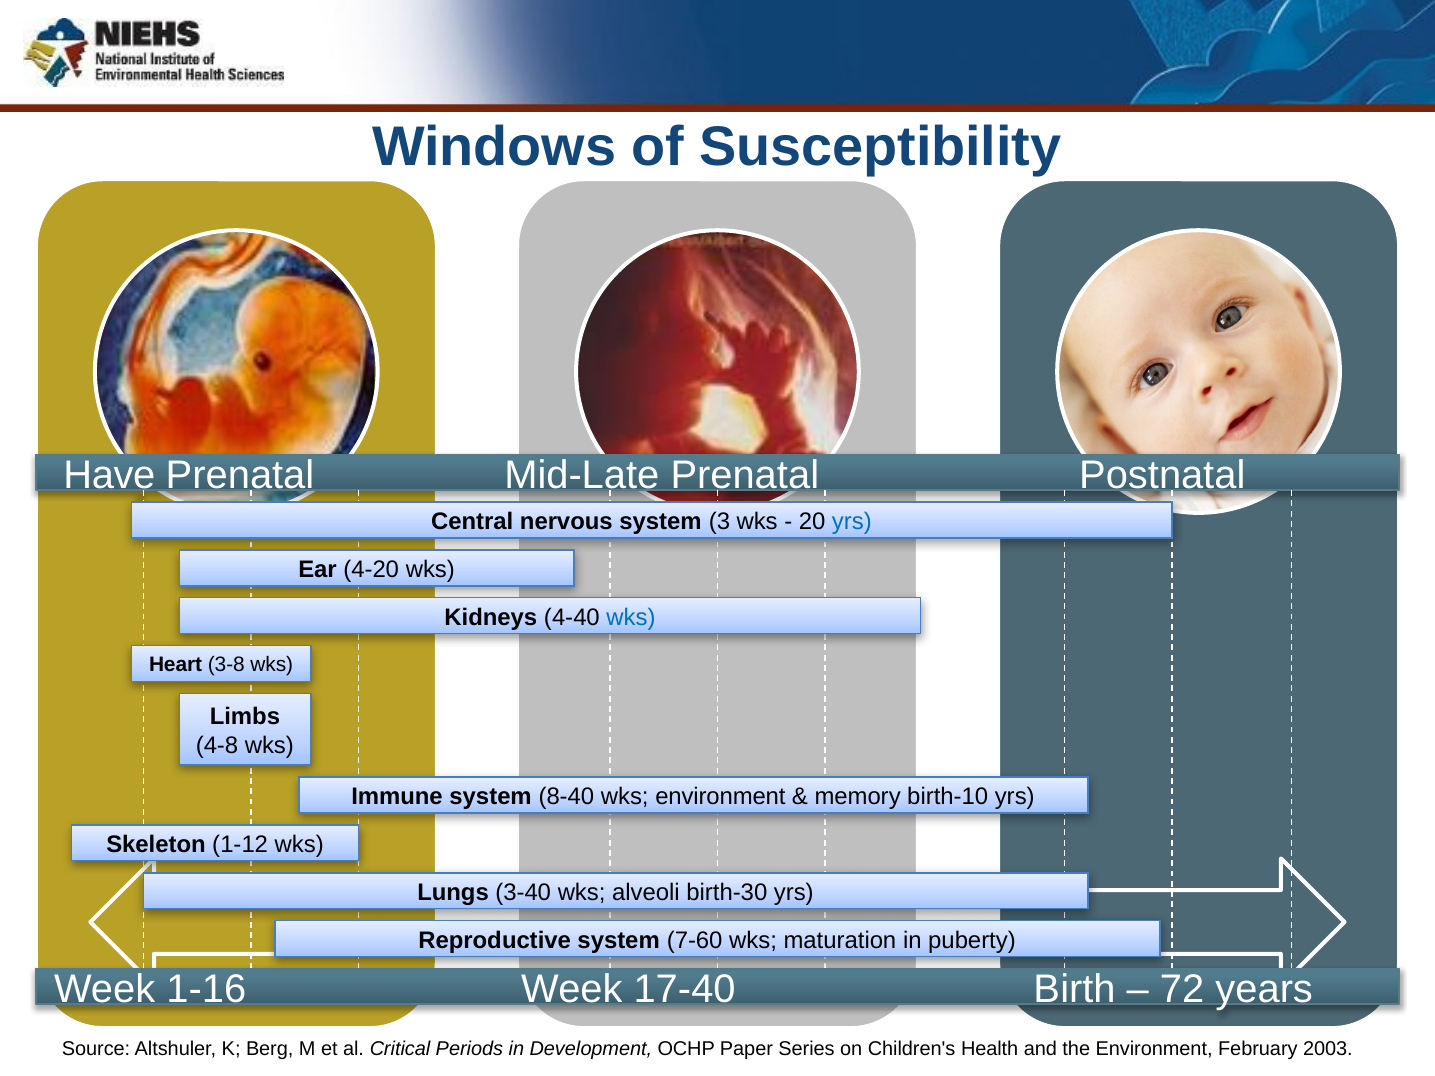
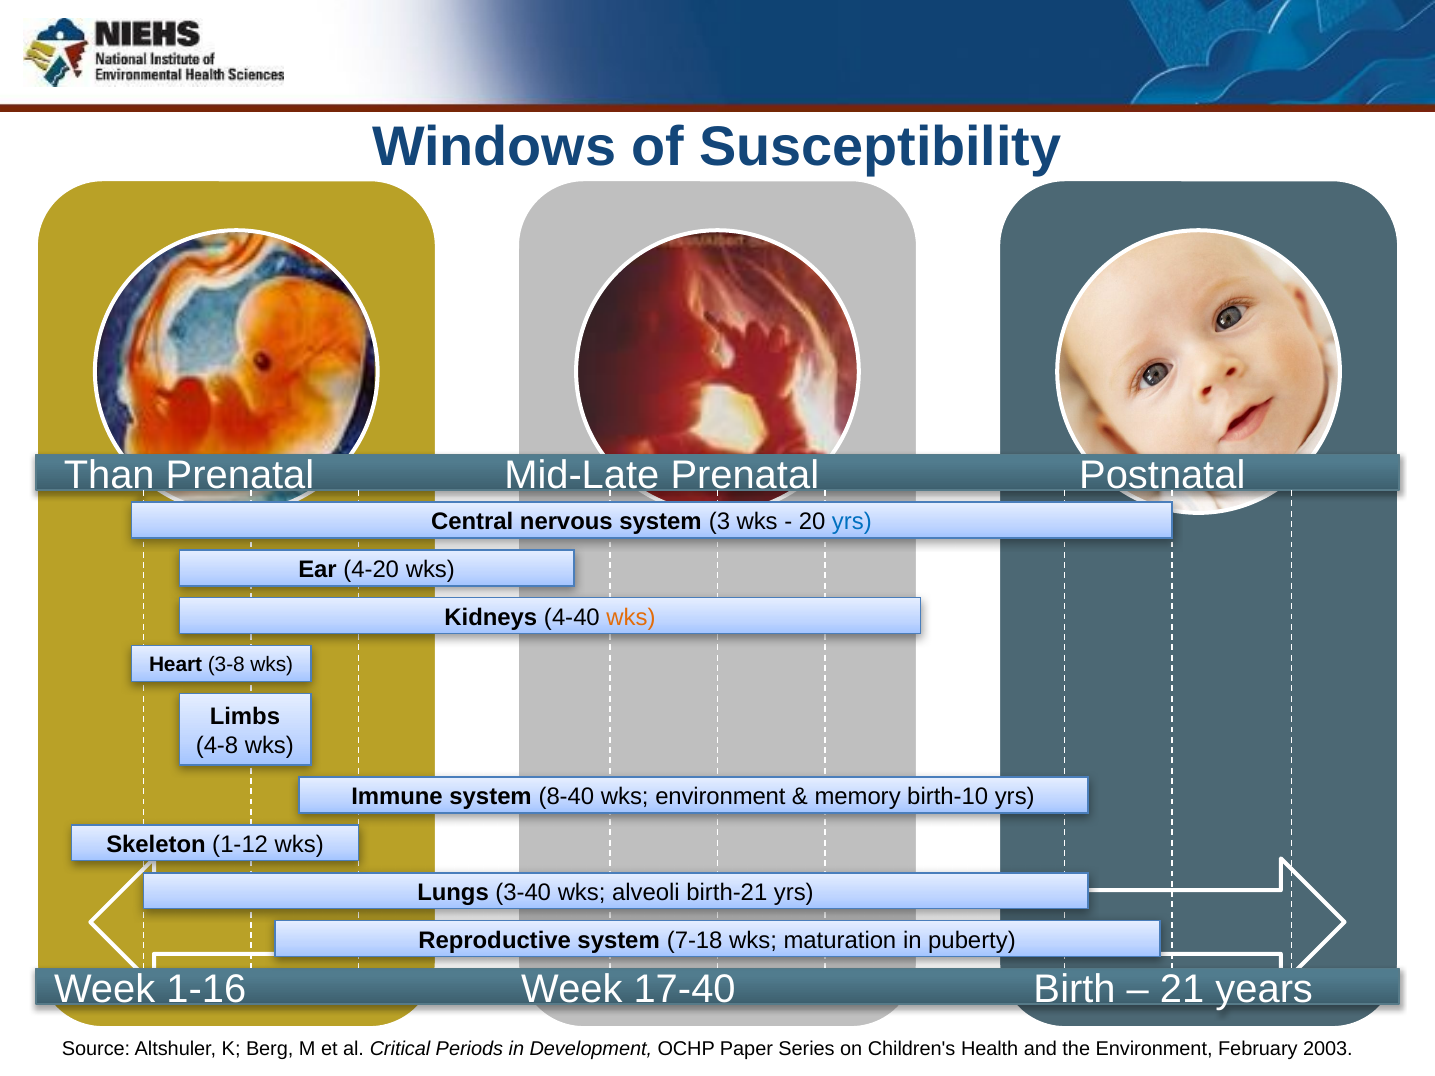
Have: Have -> Than
wks at (631, 617) colour: blue -> orange
birth-30: birth-30 -> birth-21
7-60: 7-60 -> 7-18
72: 72 -> 21
